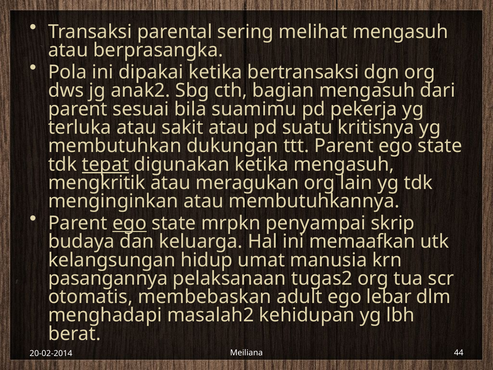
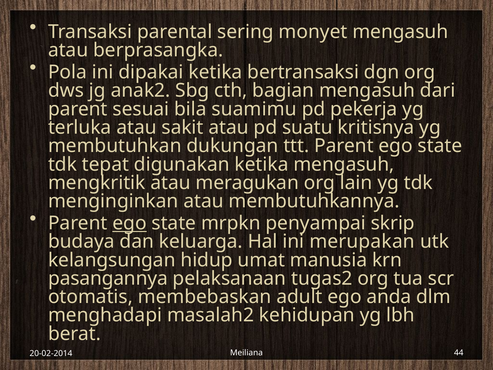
melihat: melihat -> monyet
tepat underline: present -> none
memaafkan: memaafkan -> merupakan
lebar: lebar -> anda
